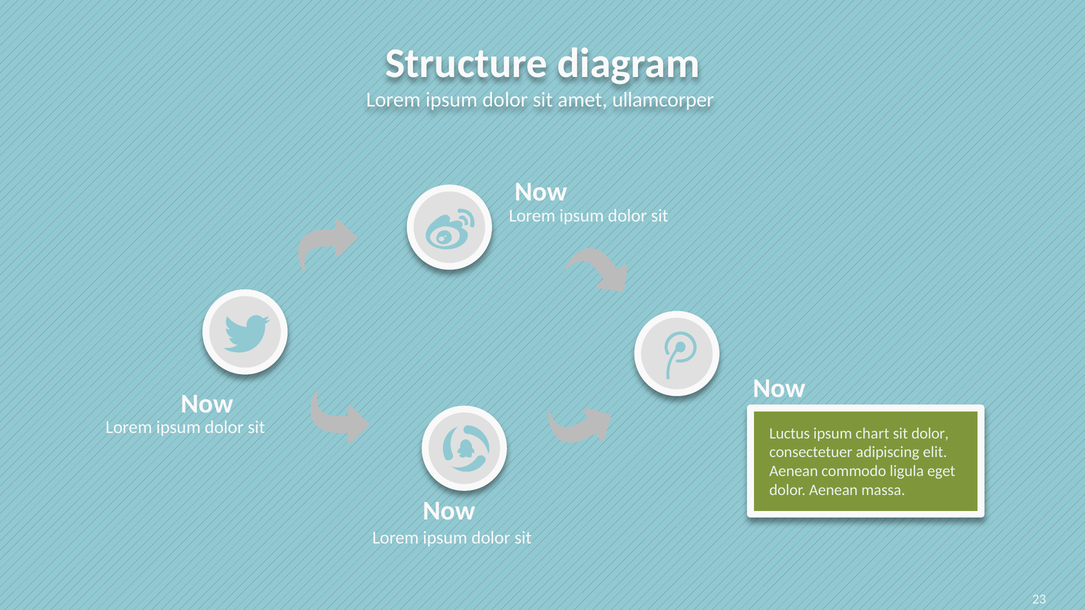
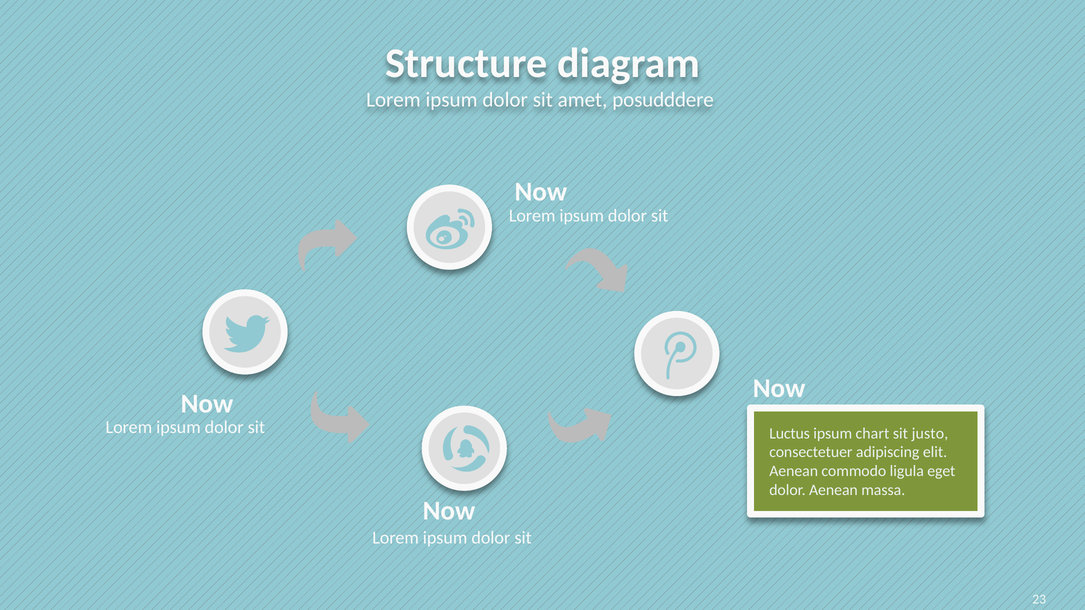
ullamcorper: ullamcorper -> posudddere
sit dolor: dolor -> justo
